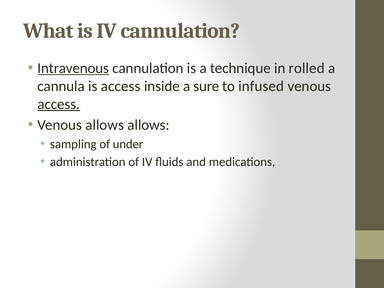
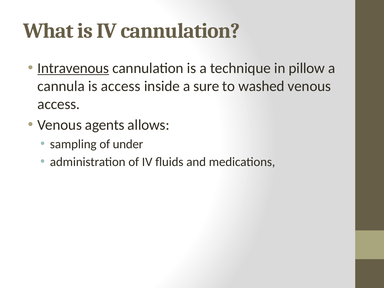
rolled: rolled -> pillow
infused: infused -> washed
access at (59, 104) underline: present -> none
Venous allows: allows -> agents
